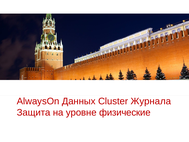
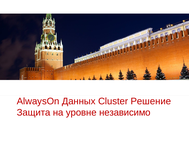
Журнала: Журнала -> Решение
физические: физические -> независимо
